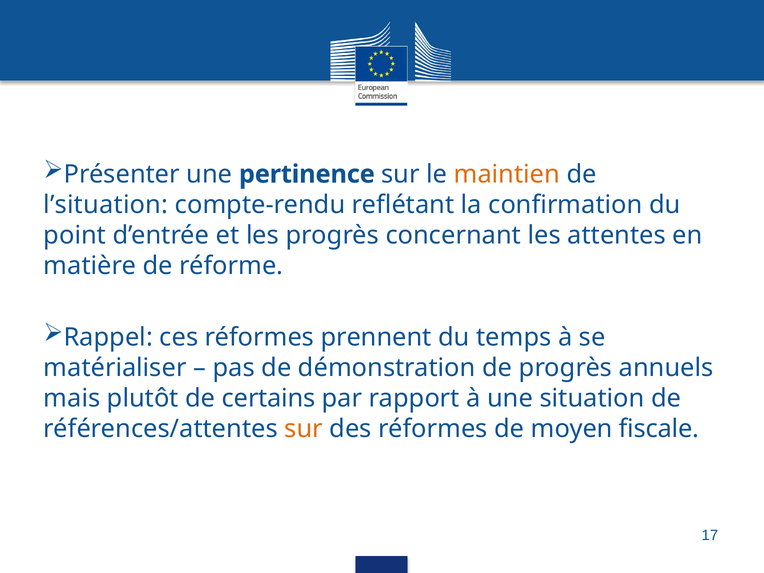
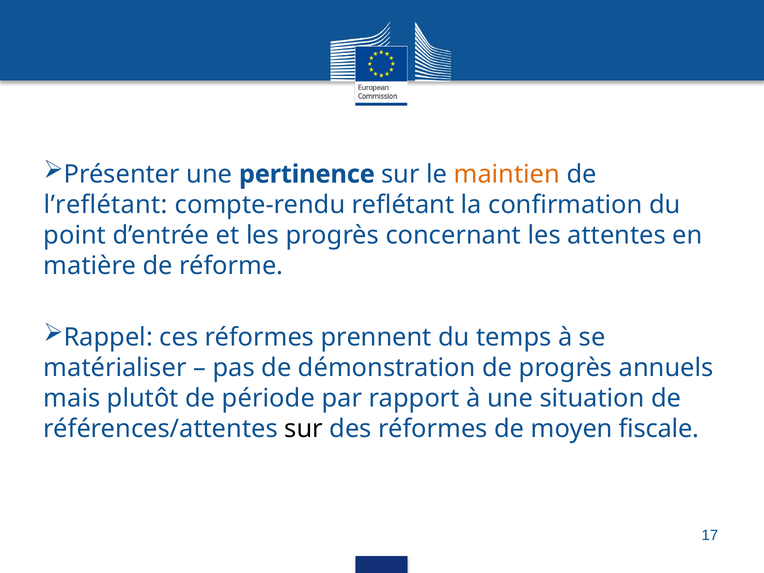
l’situation: l’situation -> l’reflétant
certains: certains -> période
sur at (304, 429) colour: orange -> black
